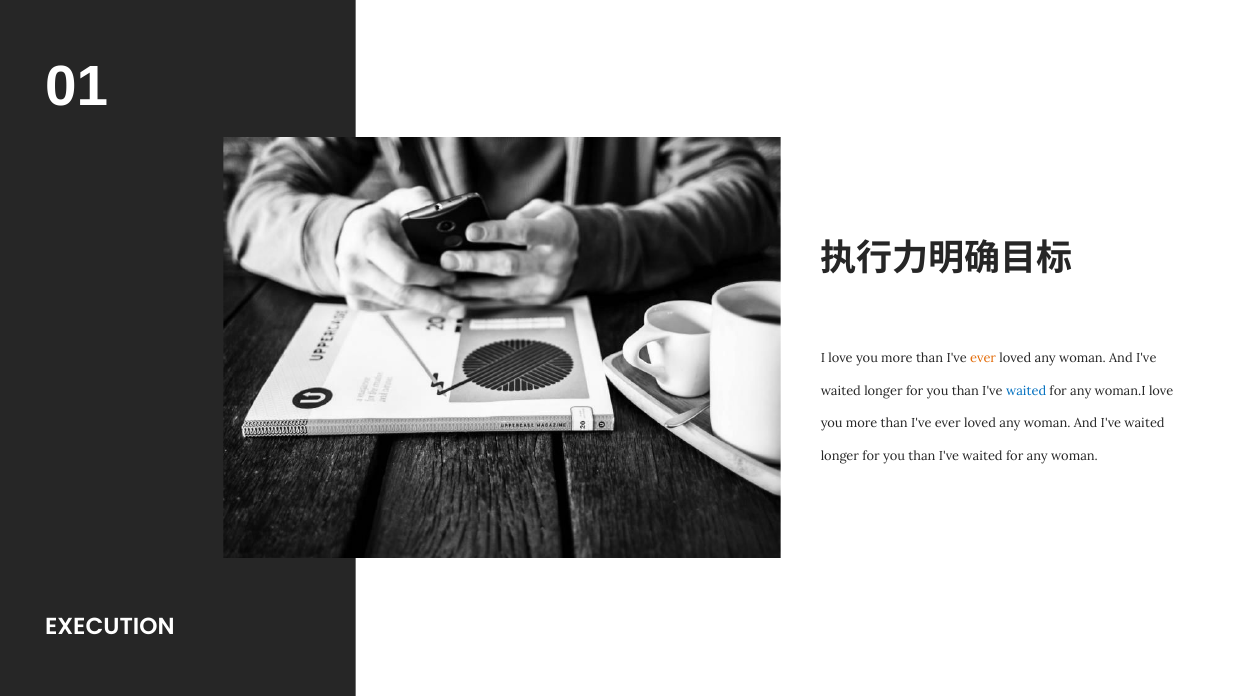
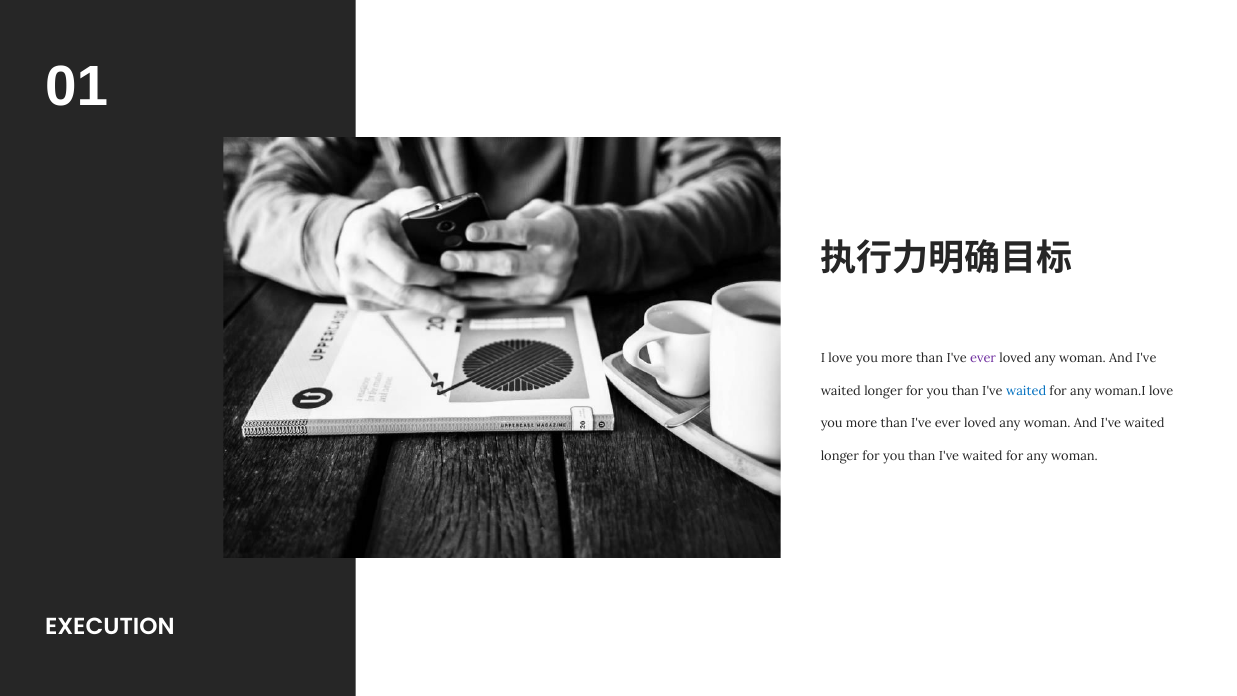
ever at (983, 358) colour: orange -> purple
